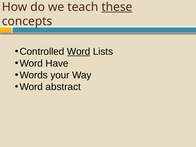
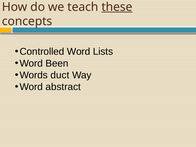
Word at (79, 52) underline: present -> none
Have: Have -> Been
your: your -> duct
